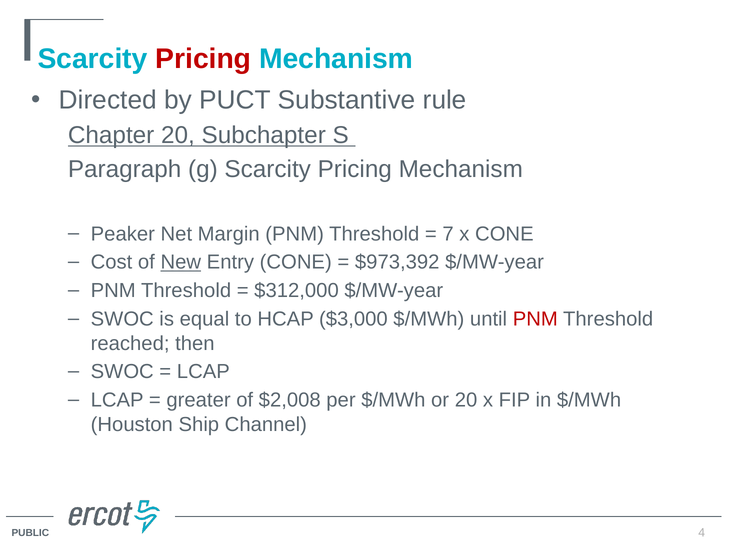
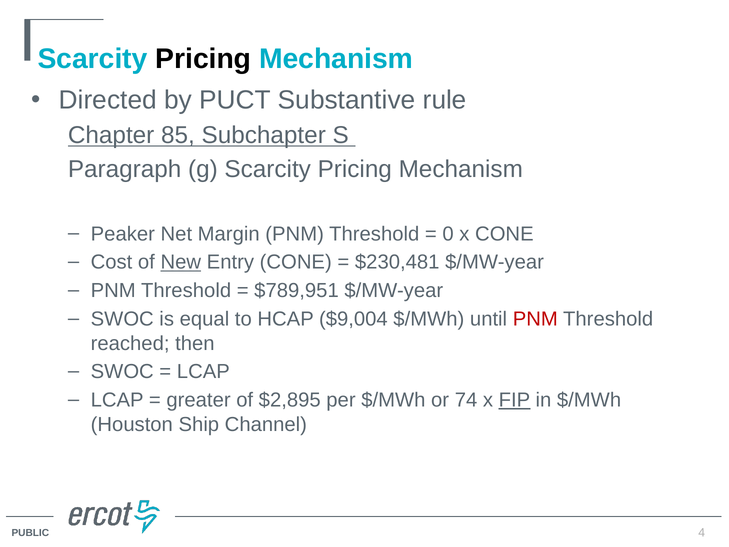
Pricing at (203, 59) colour: red -> black
Chapter 20: 20 -> 85
7: 7 -> 0
$973,392: $973,392 -> $230,481
$312,000: $312,000 -> $789,951
$3,000: $3,000 -> $9,004
$2,008: $2,008 -> $2,895
or 20: 20 -> 74
FIP underline: none -> present
